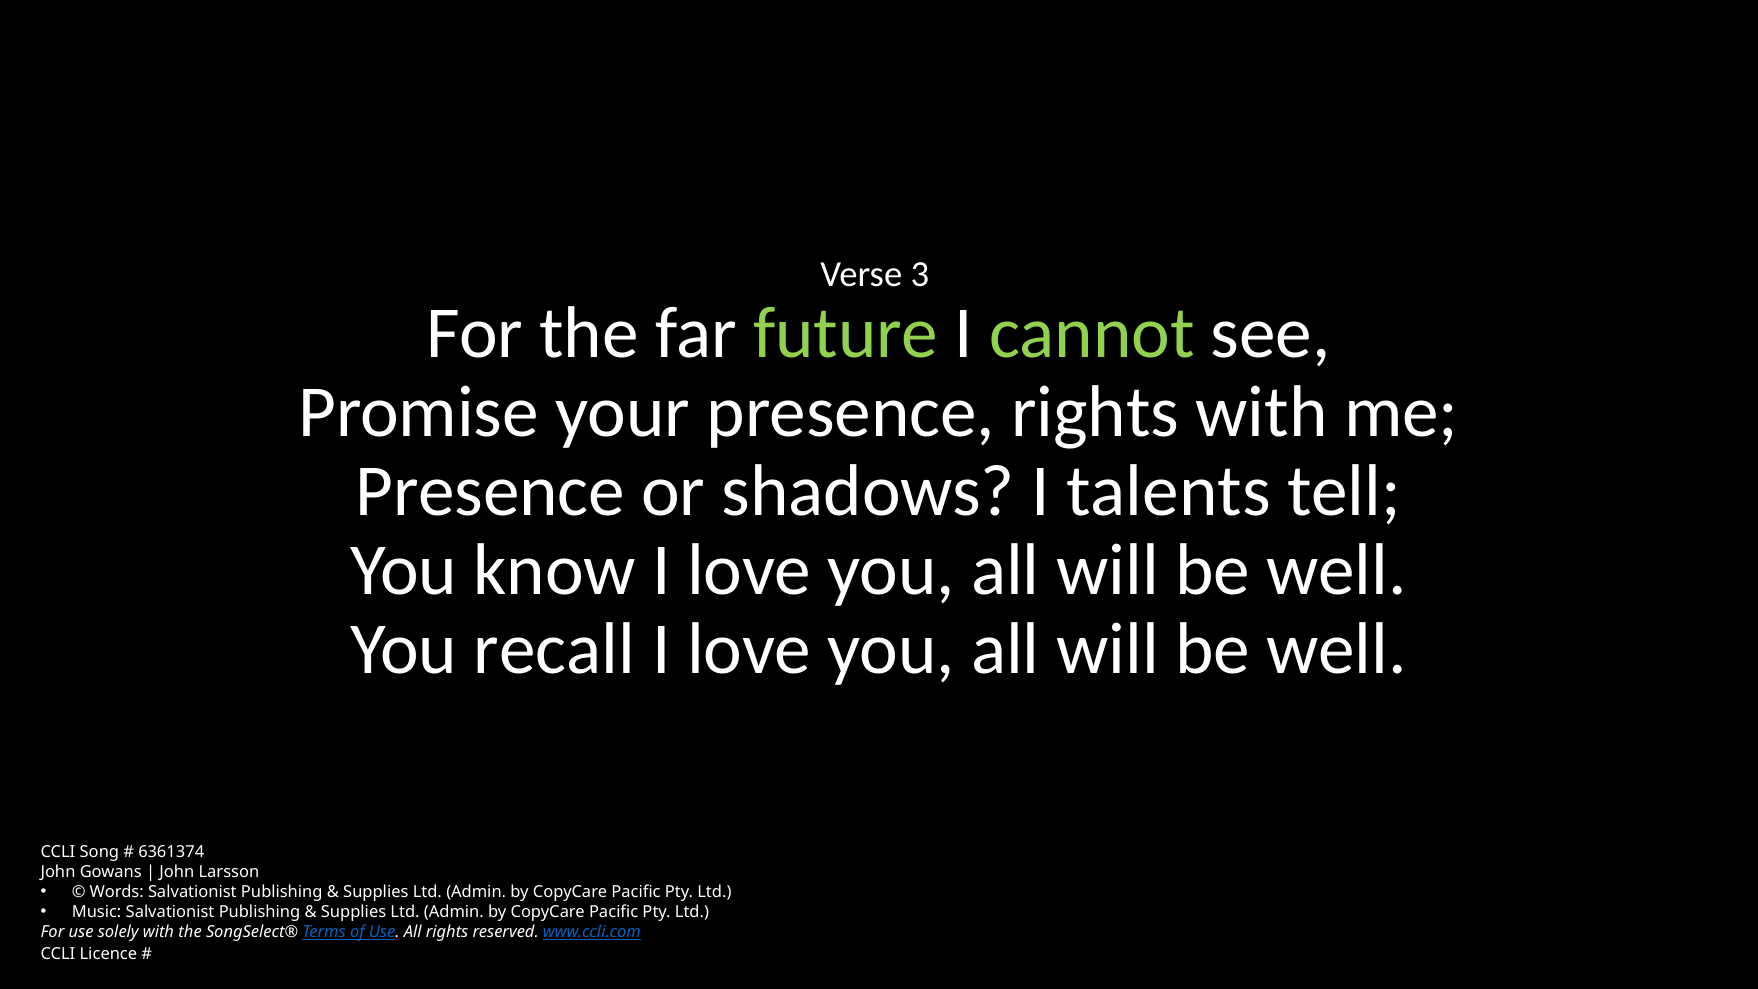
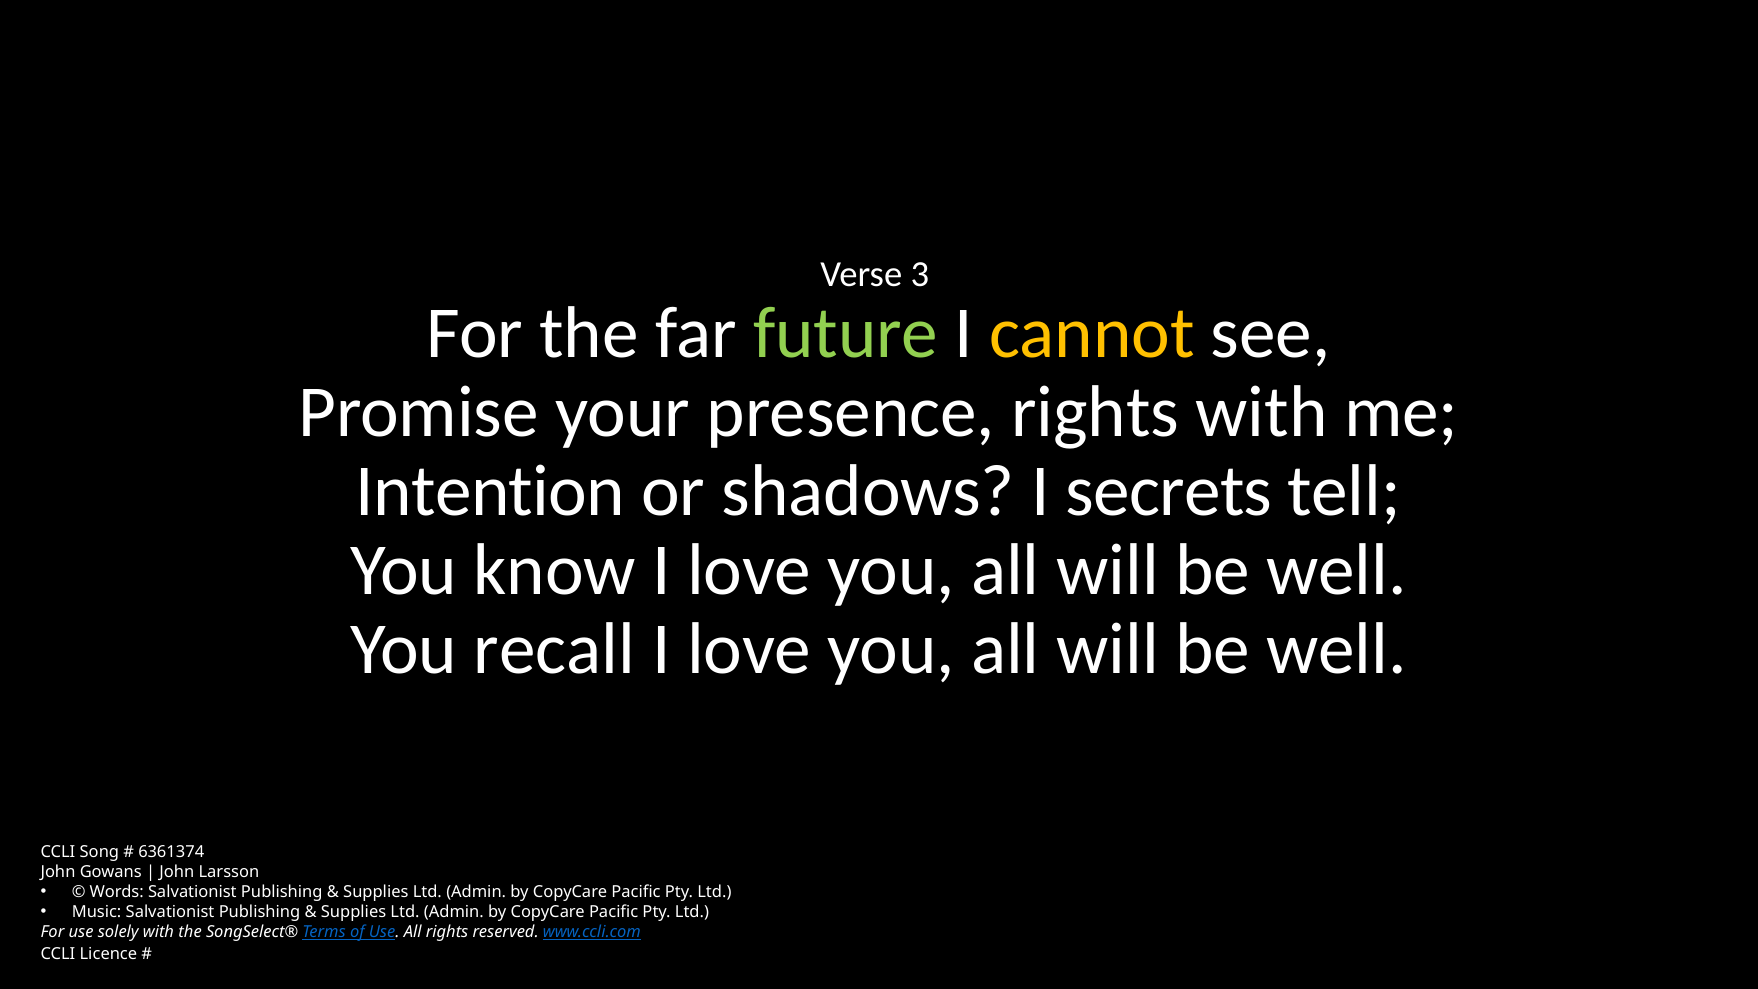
cannot colour: light green -> yellow
Presence at (490, 492): Presence -> Intention
talents: talents -> secrets
